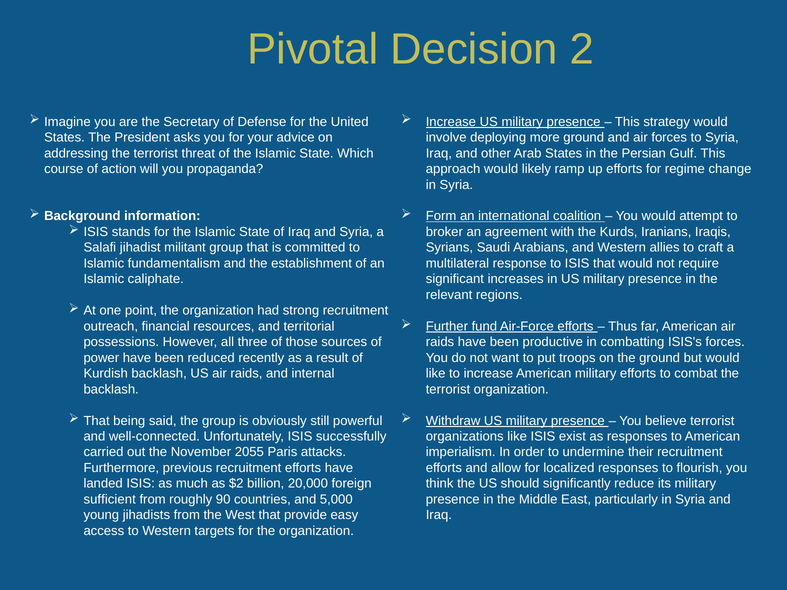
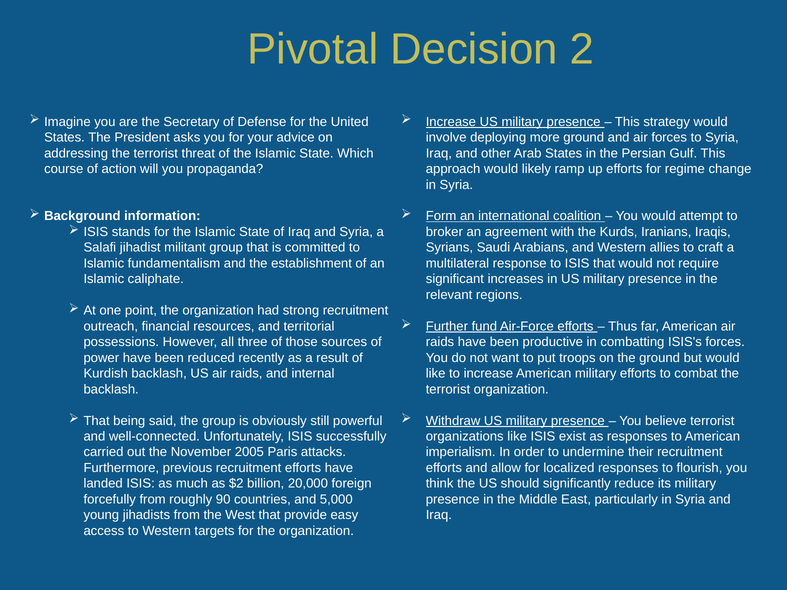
2055: 2055 -> 2005
sufficient: sufficient -> forcefully
